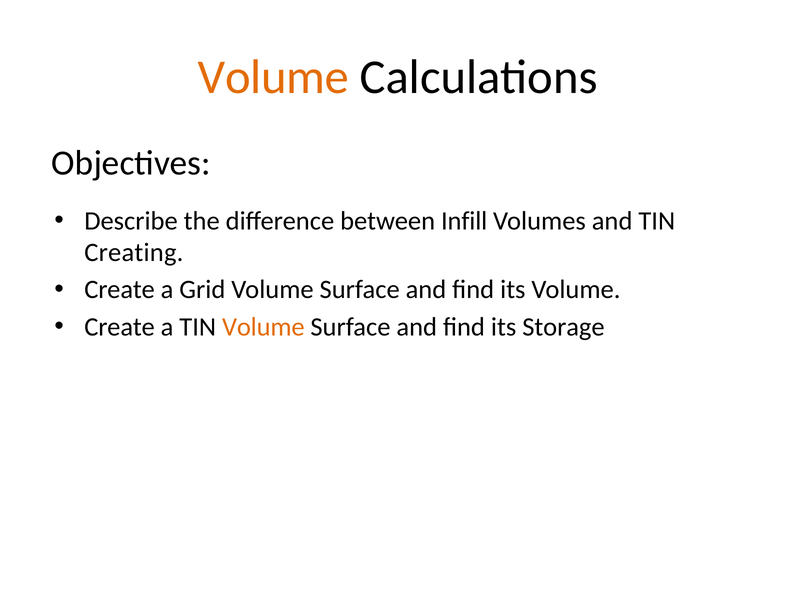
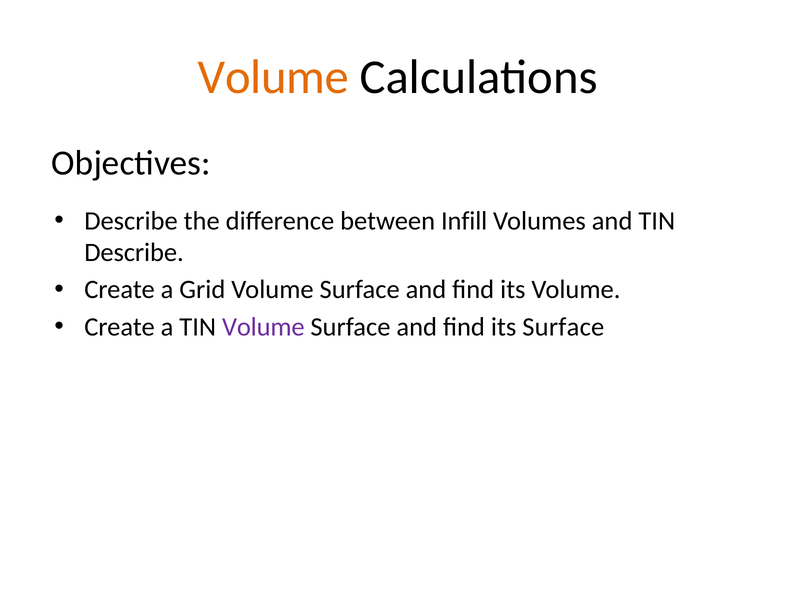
Creating at (134, 253): Creating -> Describe
Volume at (263, 327) colour: orange -> purple
its Storage: Storage -> Surface
